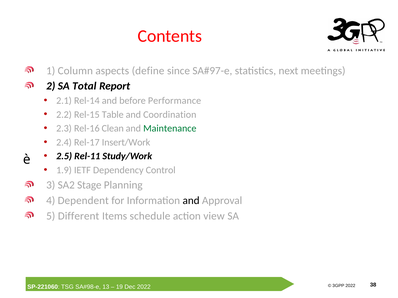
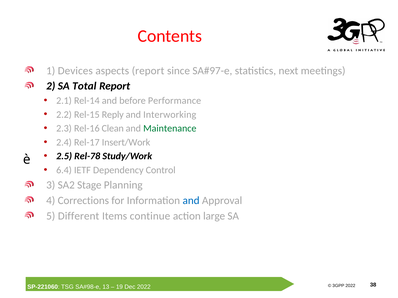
Column: Column -> Devices
aspects define: define -> report
Table: Table -> Reply
Coordination: Coordination -> Interworking
Rel-11: Rel-11 -> Rel-78
1.9: 1.9 -> 6.4
Dependent: Dependent -> Corrections
and at (191, 201) colour: black -> blue
schedule: schedule -> continue
view: view -> large
